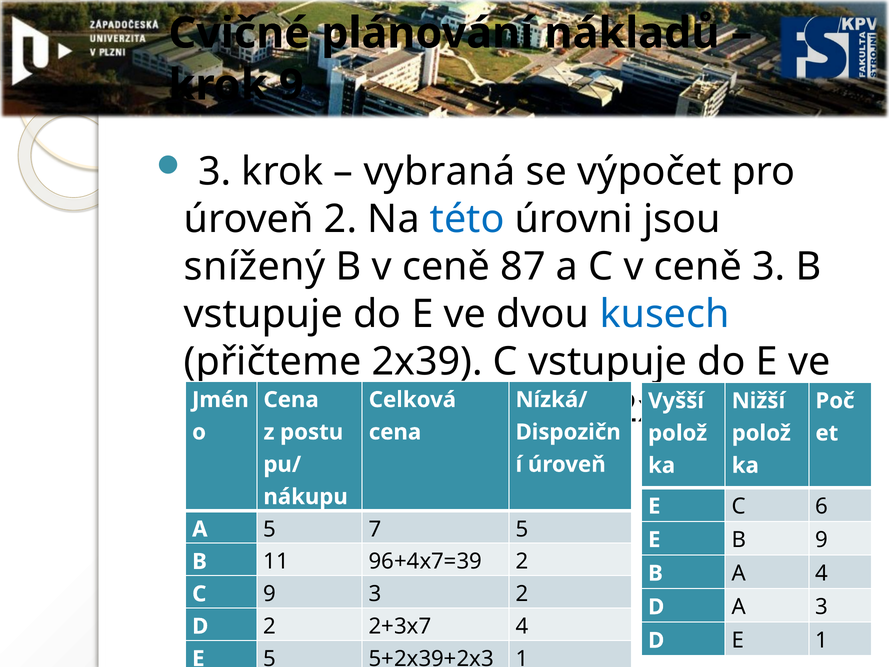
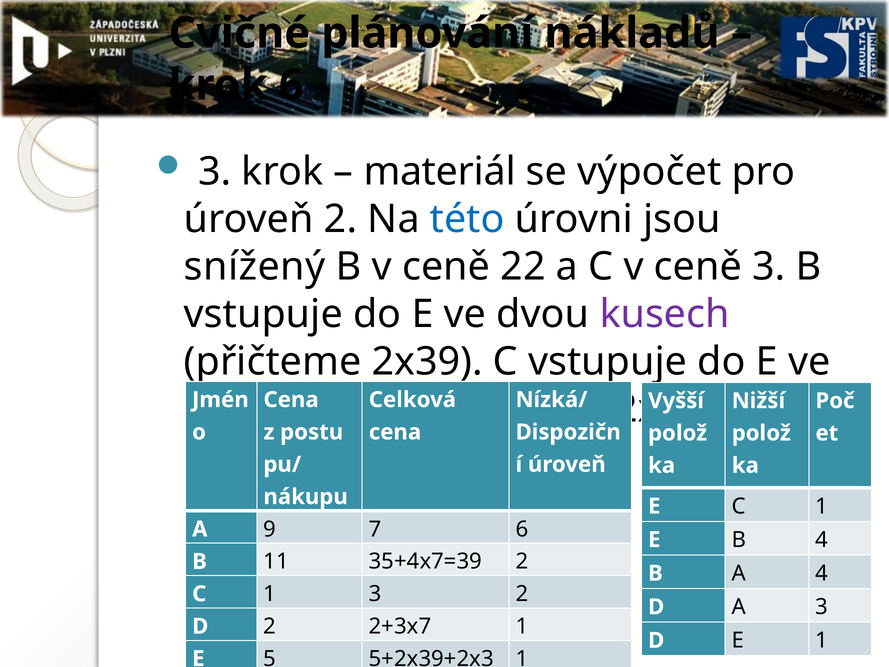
krok 9: 9 -> 6
vybraná: vybraná -> materiál
87: 87 -> 22
kusech at (665, 314) colour: blue -> purple
6 at (822, 506): 6 -> 1
5 at (270, 529): 5 -> 9
7 5: 5 -> 6
B 9: 9 -> 4
96+4x7=39: 96+4x7=39 -> 35+4x7=39
9 at (270, 594): 9 -> 1
2+3x7 4: 4 -> 1
